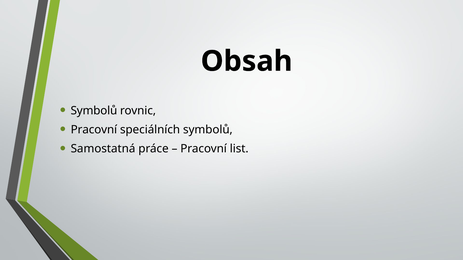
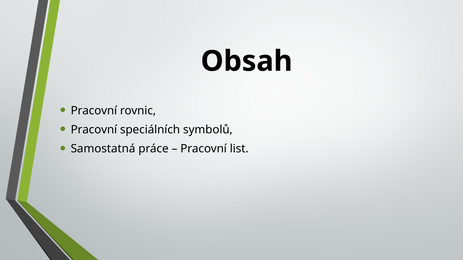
Symbolů at (94, 111): Symbolů -> Pracovní
